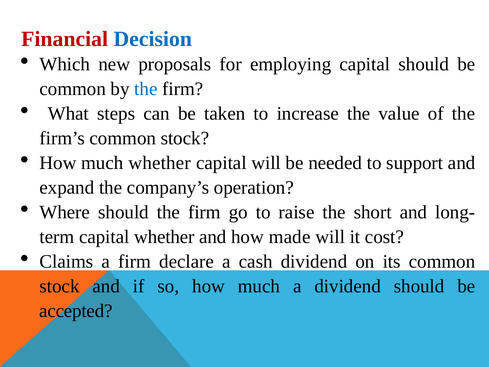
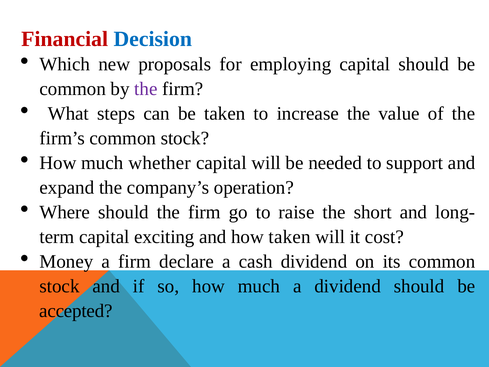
the at (146, 89) colour: blue -> purple
capital whether: whether -> exciting
how made: made -> taken
Claims: Claims -> Money
